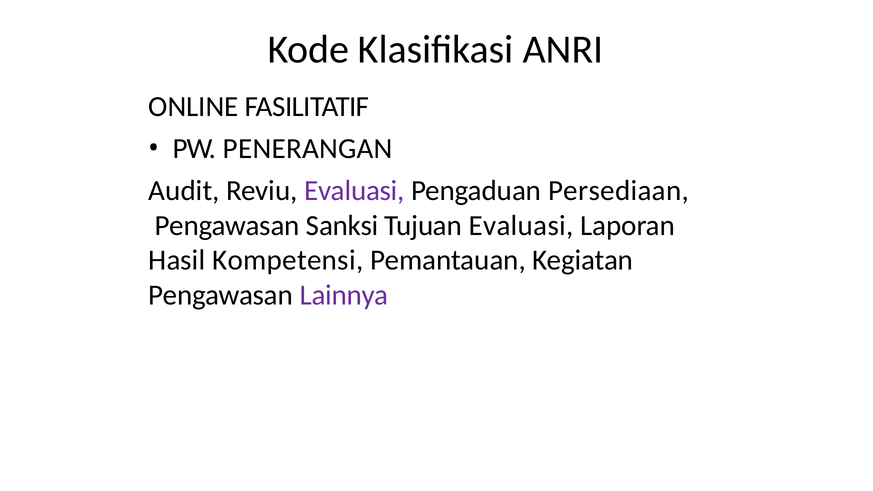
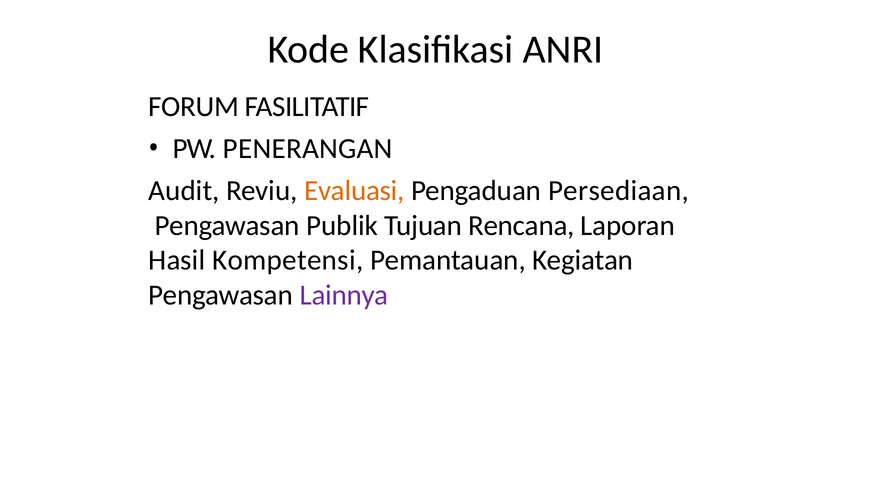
ONLINE: ONLINE -> FORUM
Evaluasi at (354, 191) colour: purple -> orange
Sanksi: Sanksi -> Publik
Tujuan Evaluasi: Evaluasi -> Rencana
